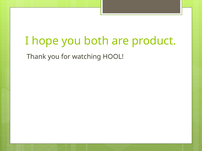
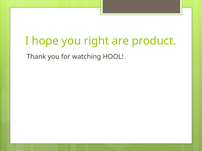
both: both -> right
